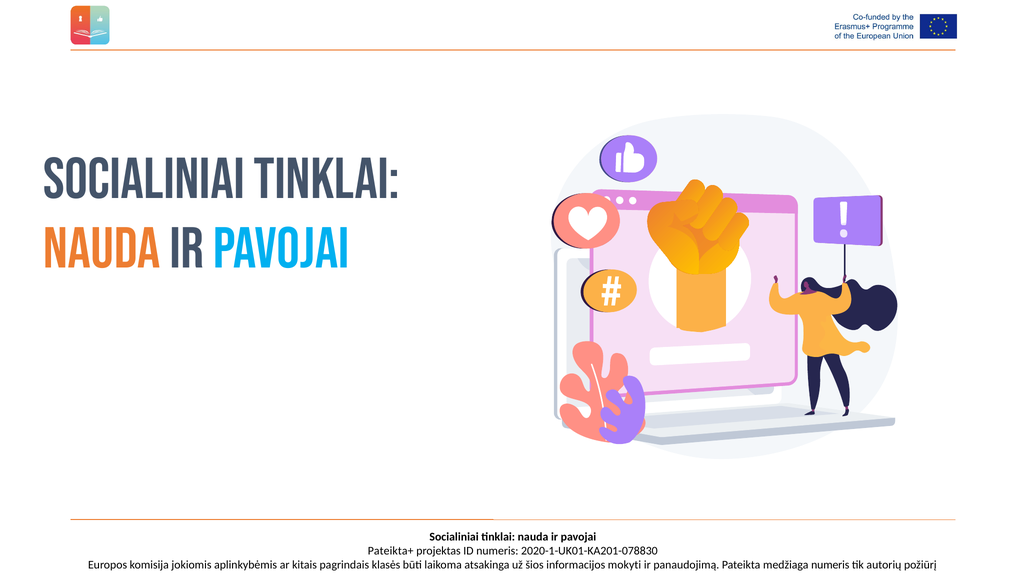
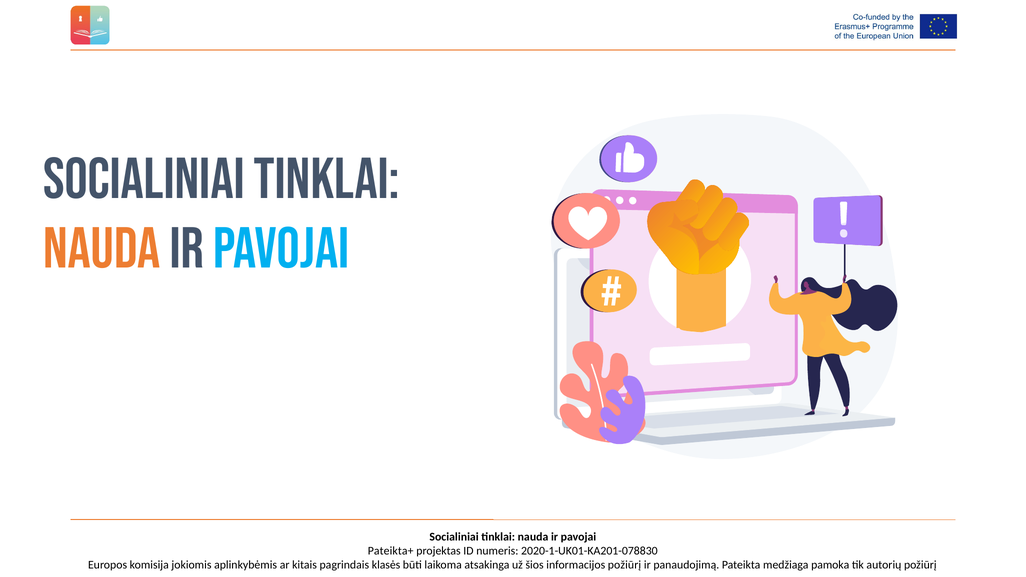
informacijos mokyti: mokyti -> požiūrį
medžiaga numeris: numeris -> pamoka
